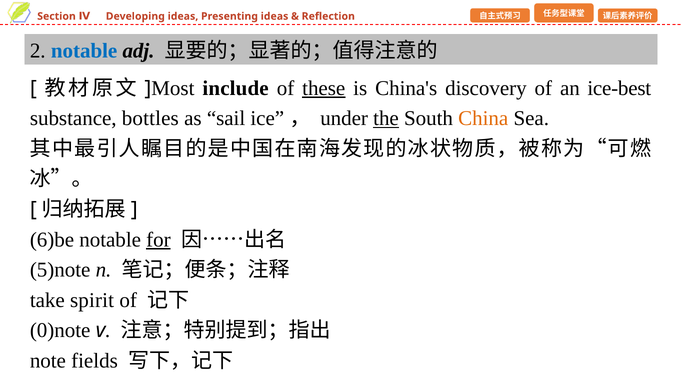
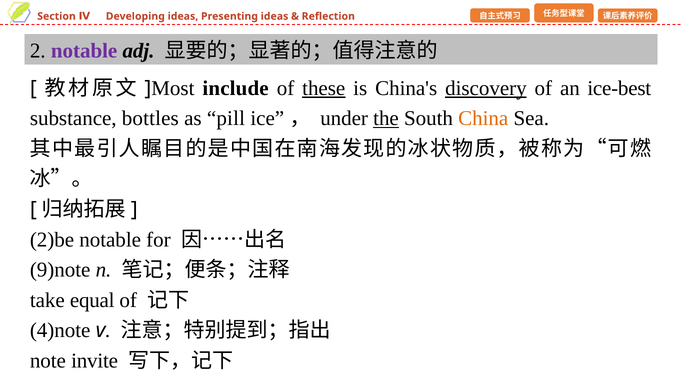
notable at (84, 51) colour: blue -> purple
discovery underline: none -> present
sail: sail -> pill
6)be: 6)be -> 2)be
for underline: present -> none
5)note: 5)note -> 9)note
spirit: spirit -> equal
0)note: 0)note -> 4)note
fields: fields -> invite
